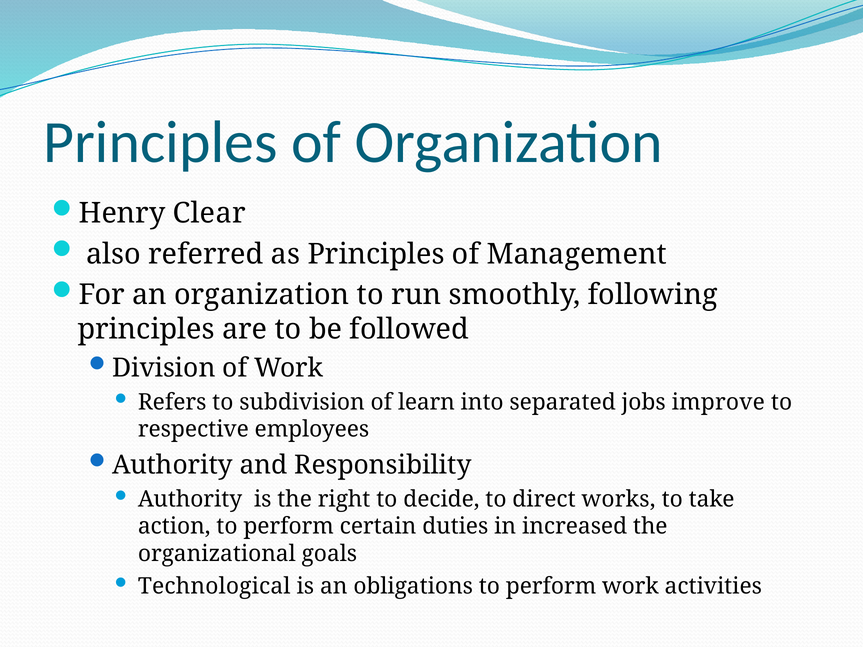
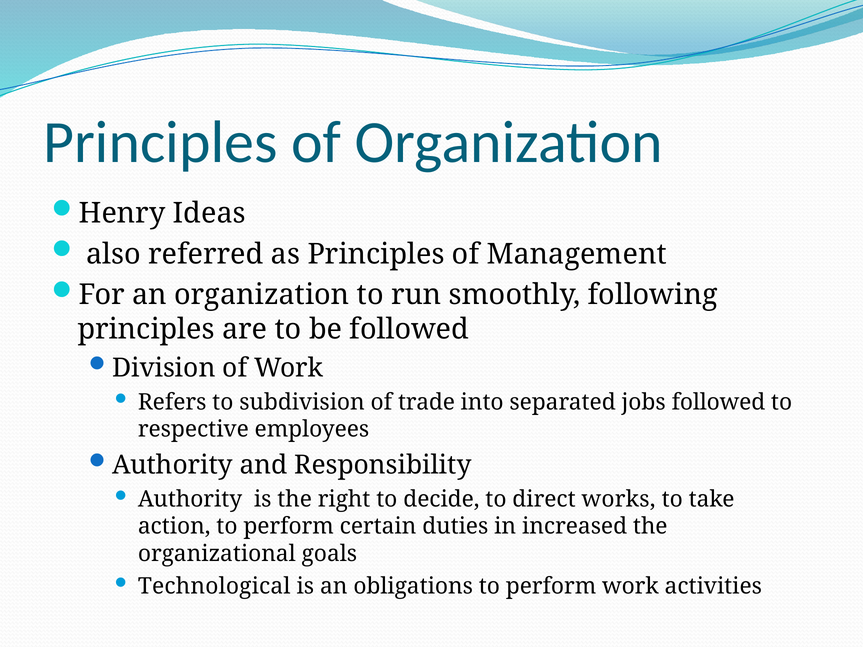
Clear: Clear -> Ideas
learn: learn -> trade
jobs improve: improve -> followed
